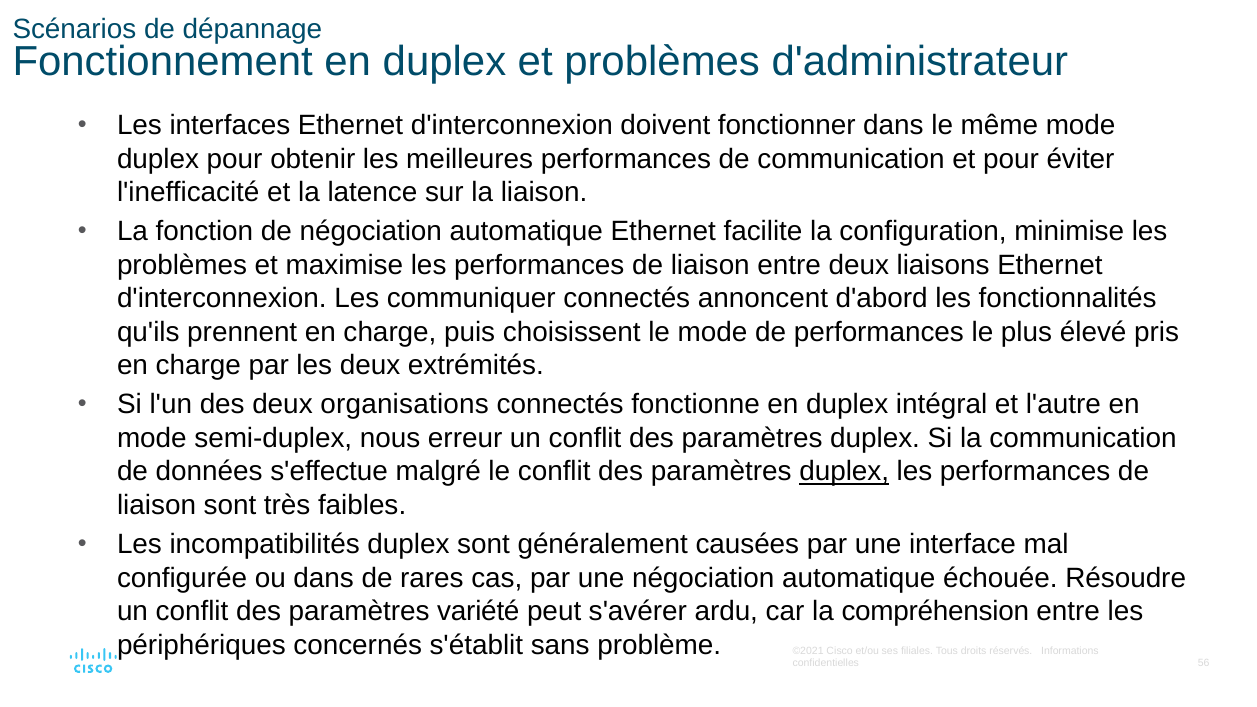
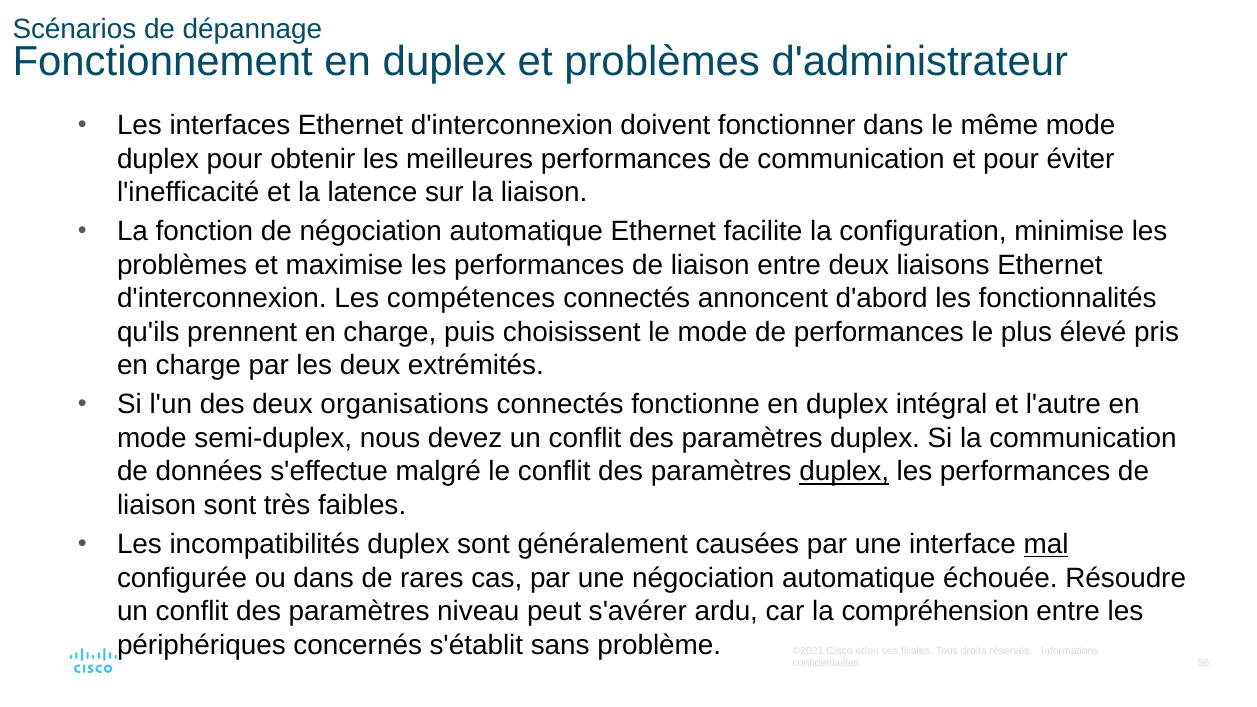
communiquer: communiquer -> compétences
erreur: erreur -> devez
mal underline: none -> present
variété: variété -> niveau
